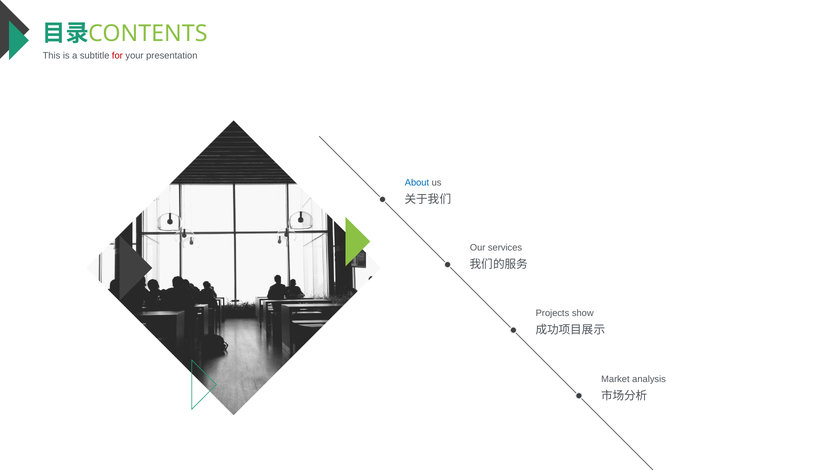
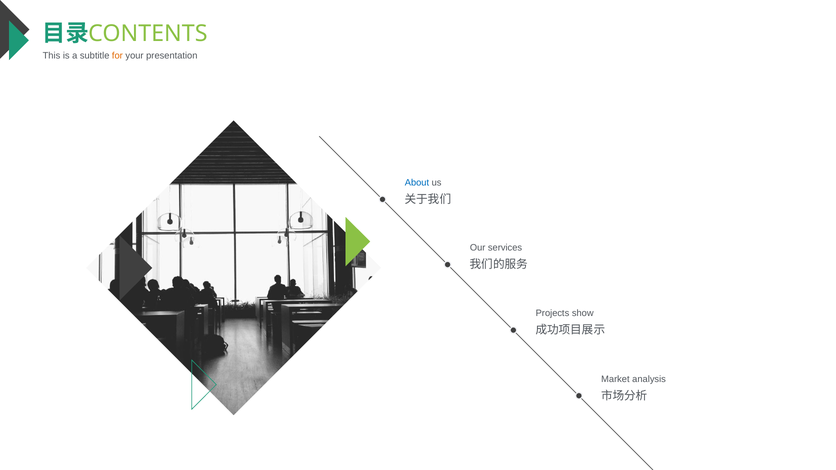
for colour: red -> orange
